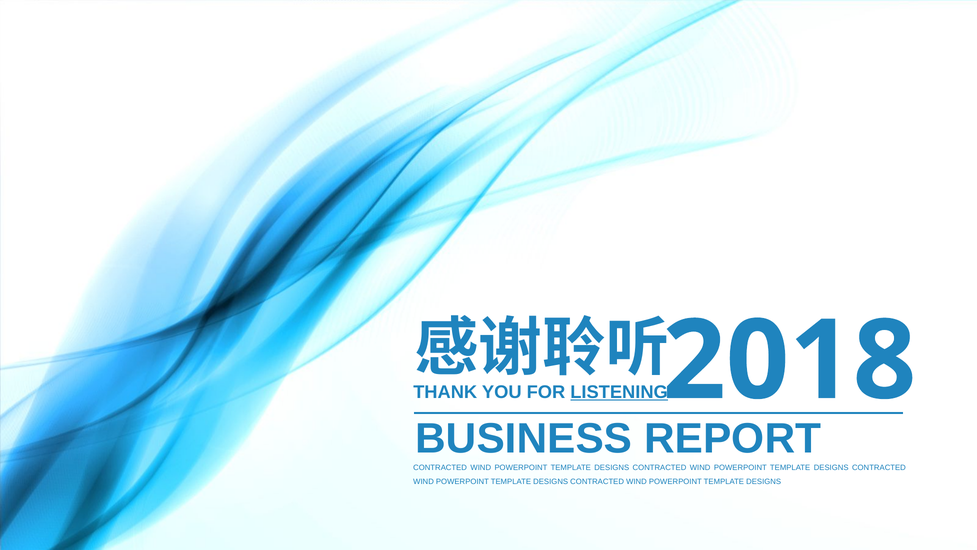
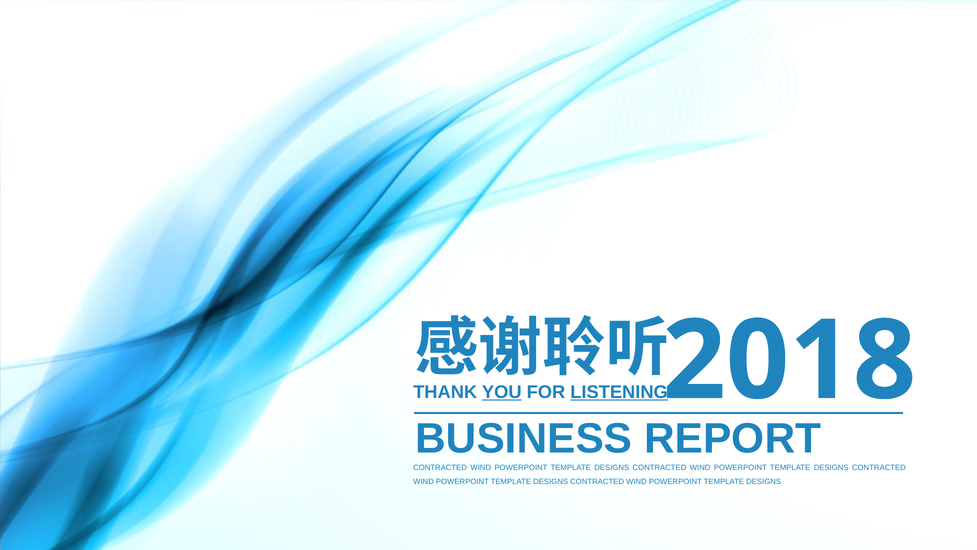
YOU underline: none -> present
